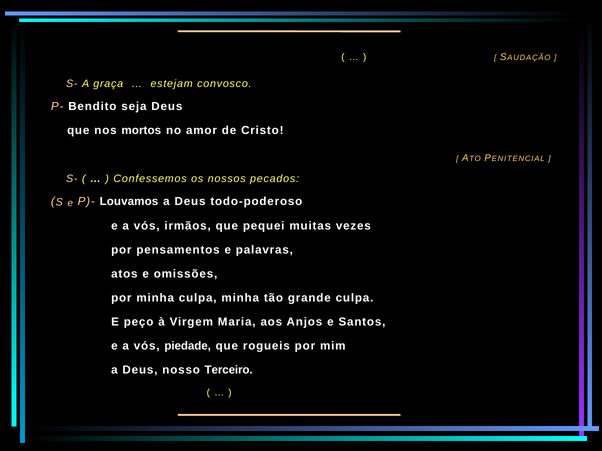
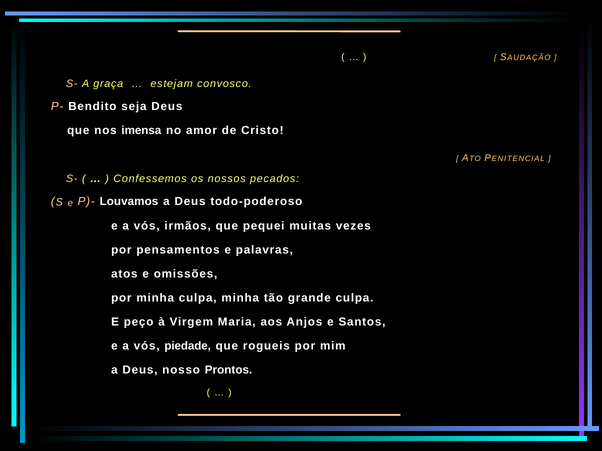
mortos: mortos -> imensa
Terceiro: Terceiro -> Prontos
